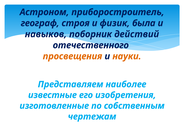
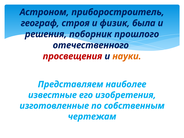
навыков: навыков -> решения
действий: действий -> прошлого
просвещения colour: orange -> red
